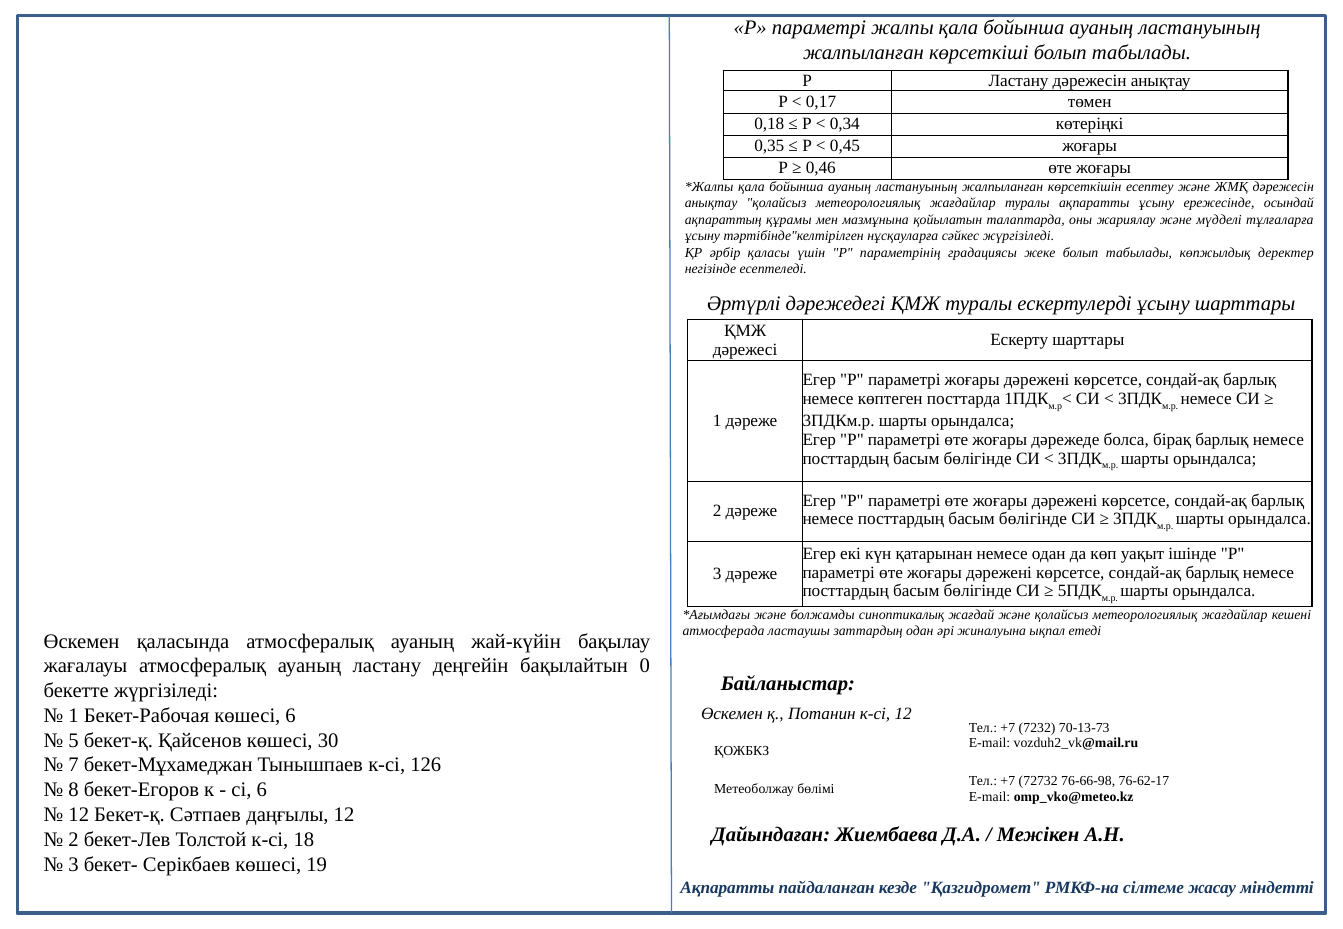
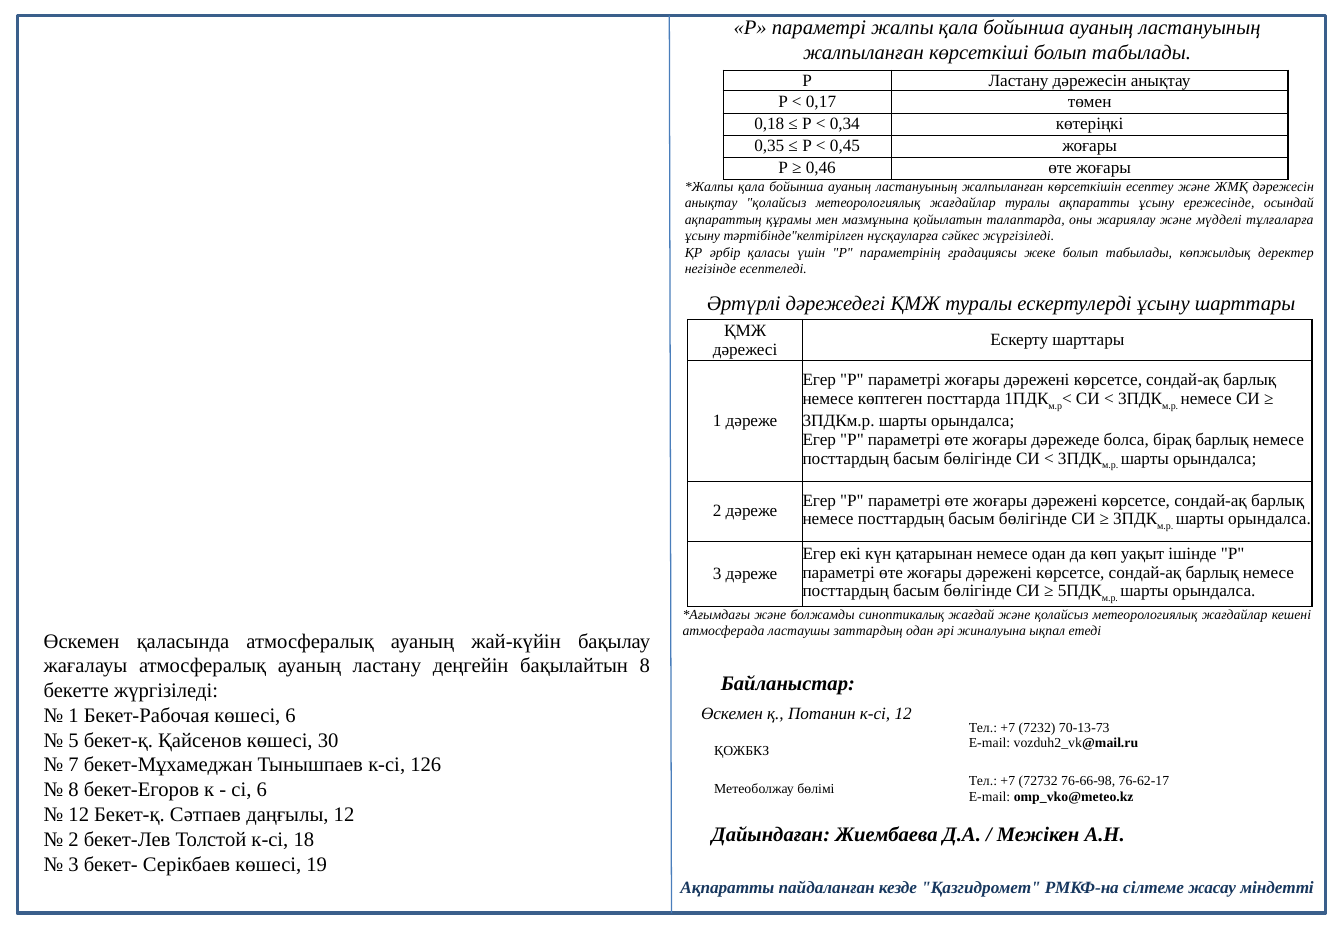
бақылайтын 0: 0 -> 8
